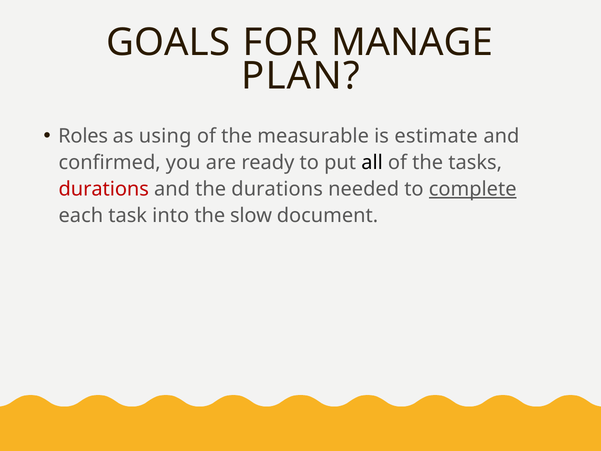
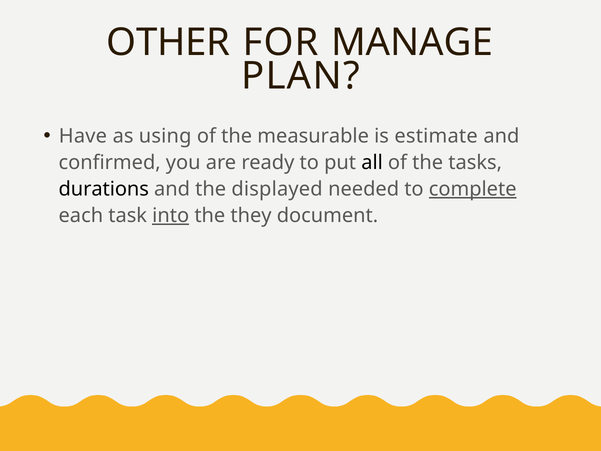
GOALS: GOALS -> OTHER
Roles: Roles -> Have
durations at (104, 189) colour: red -> black
the durations: durations -> displayed
into underline: none -> present
slow: slow -> they
